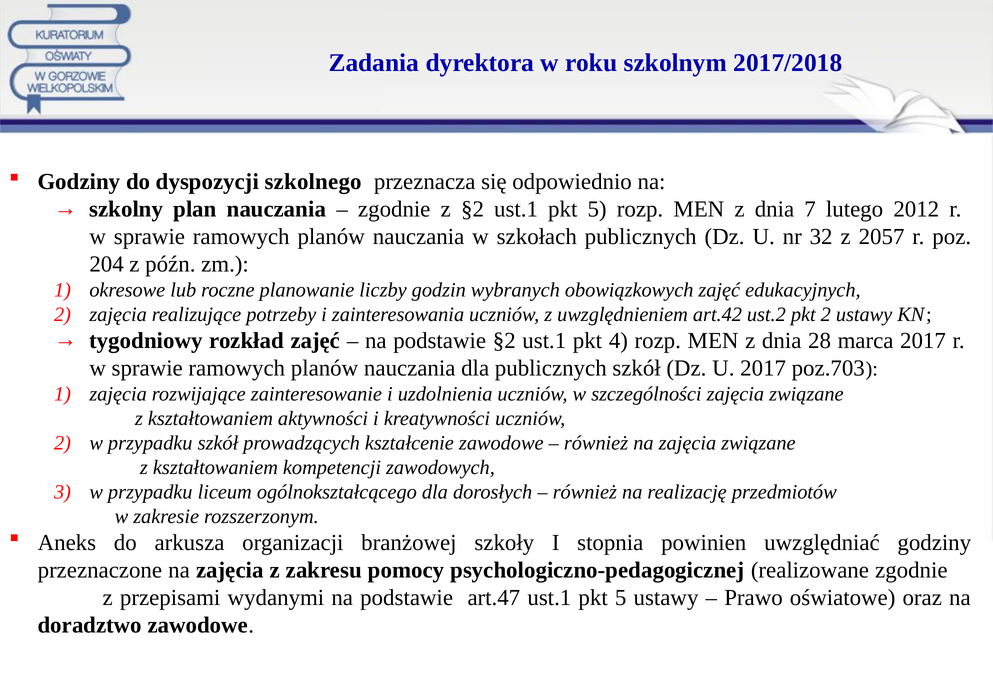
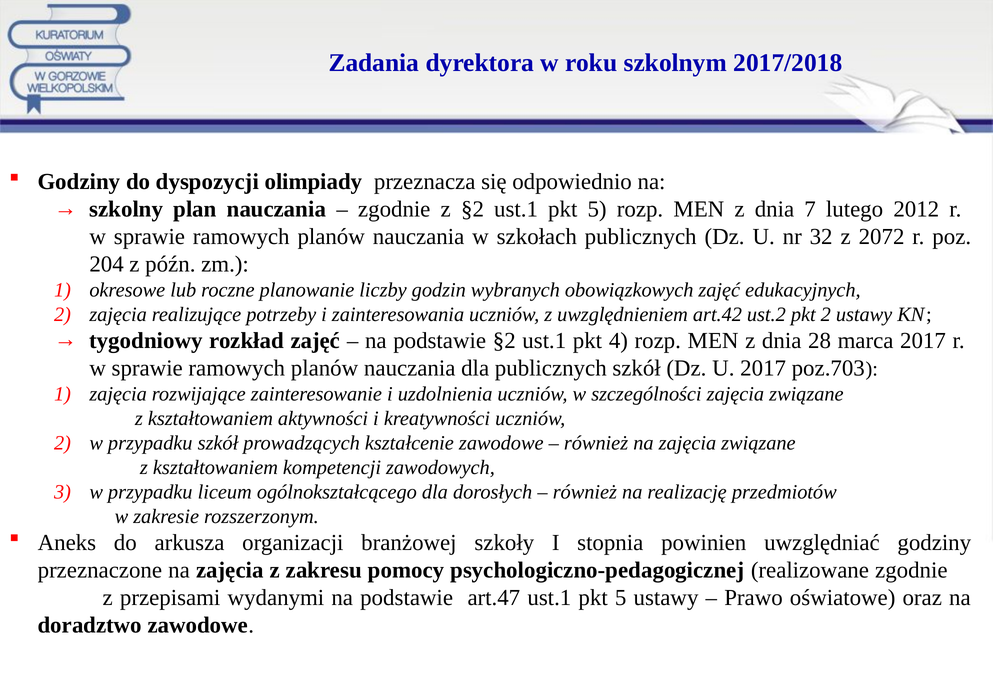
szkolnego: szkolnego -> olimpiady
2057: 2057 -> 2072
